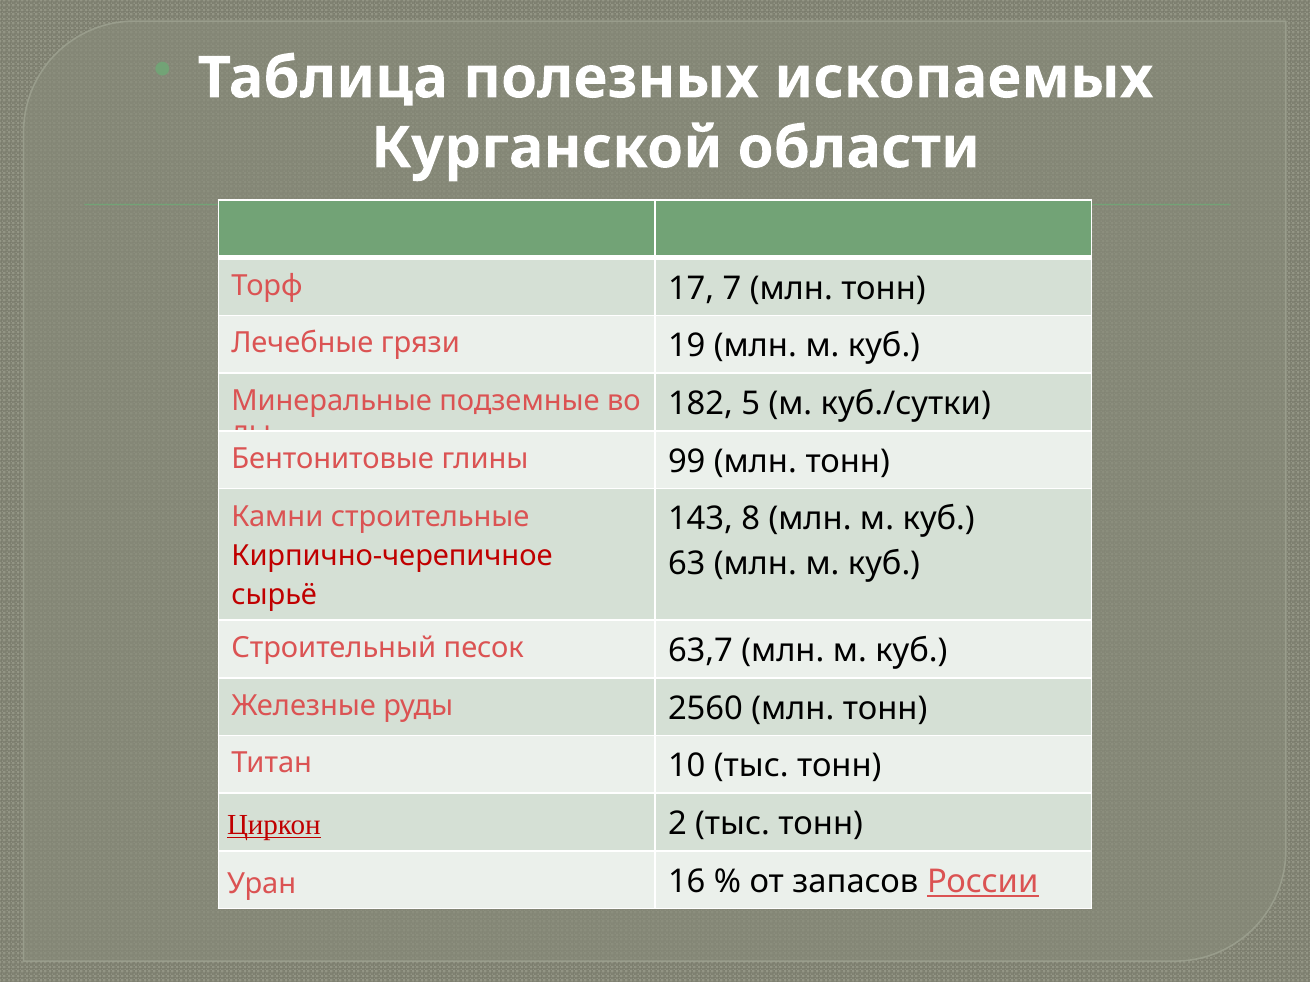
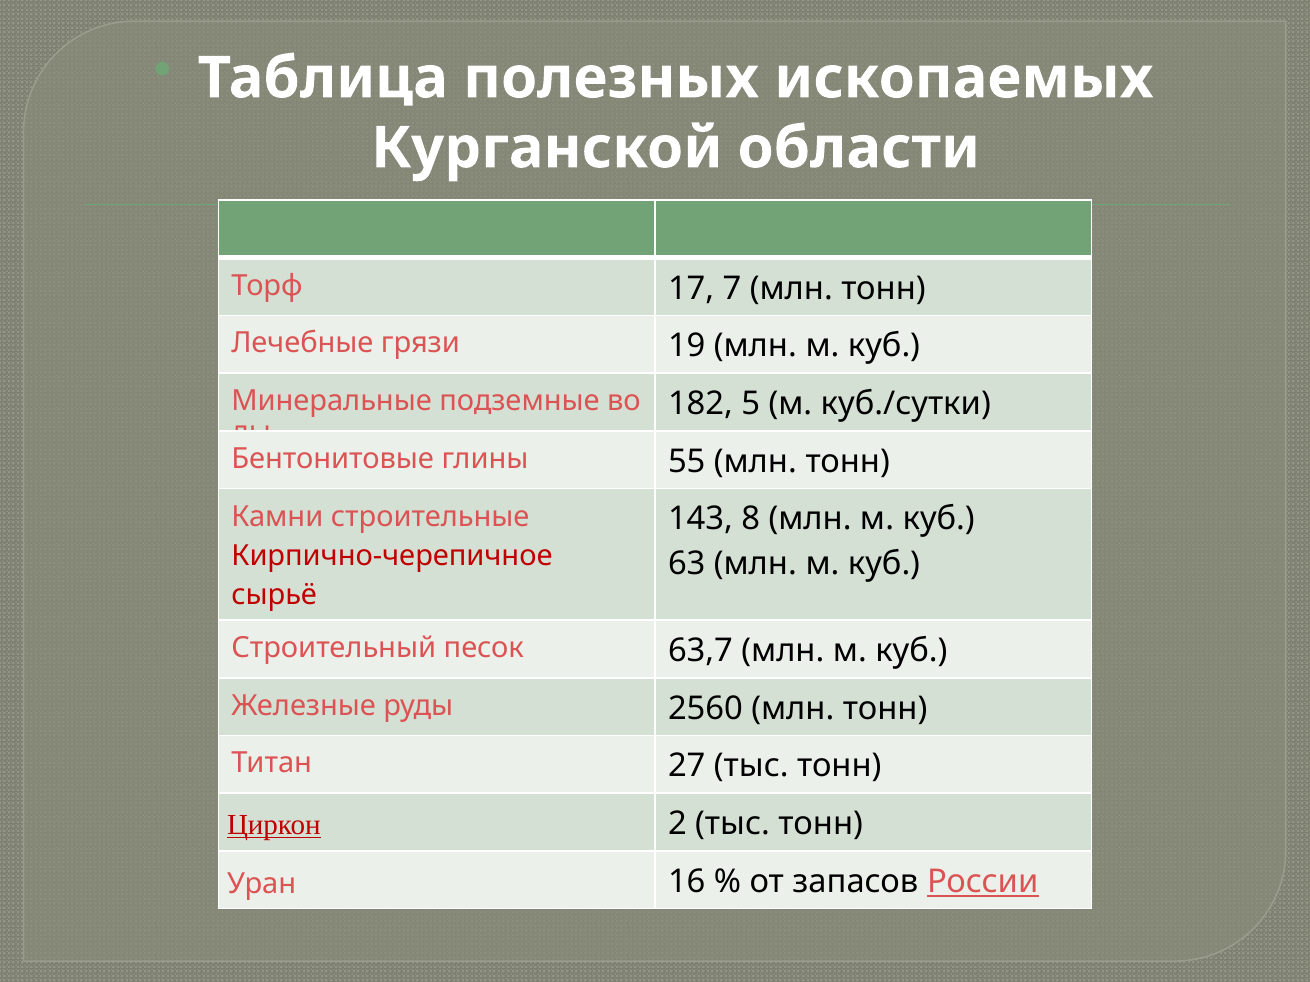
99: 99 -> 55
10: 10 -> 27
